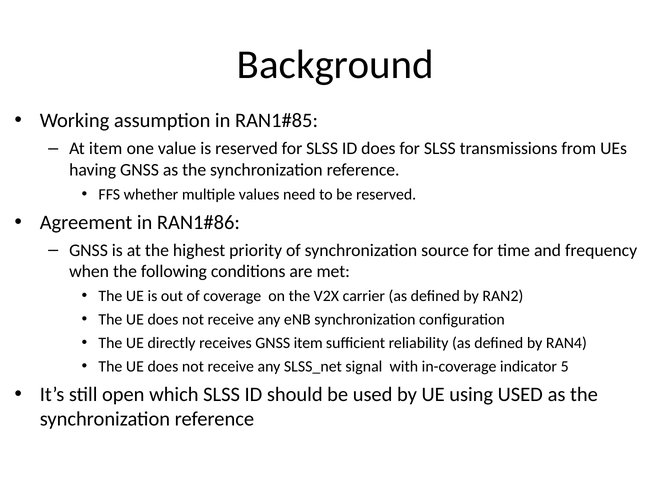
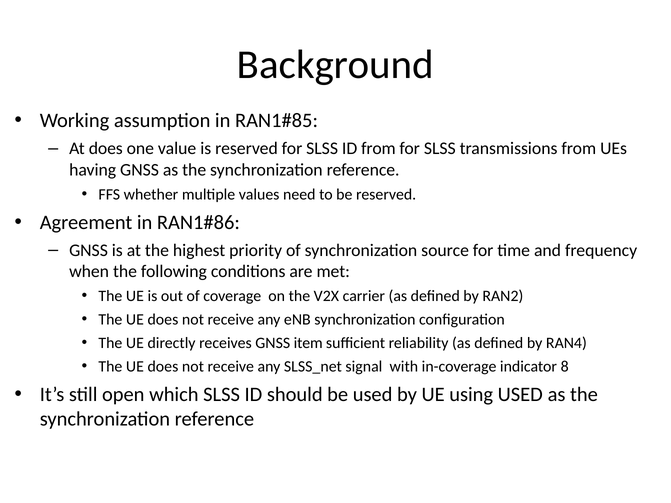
At item: item -> does
ID does: does -> from
5: 5 -> 8
